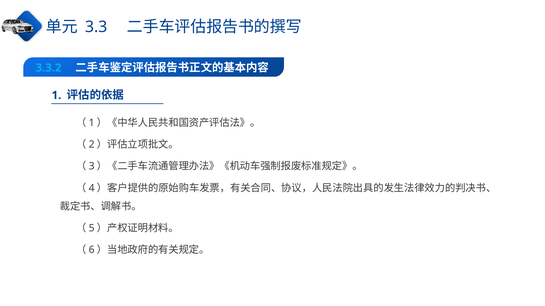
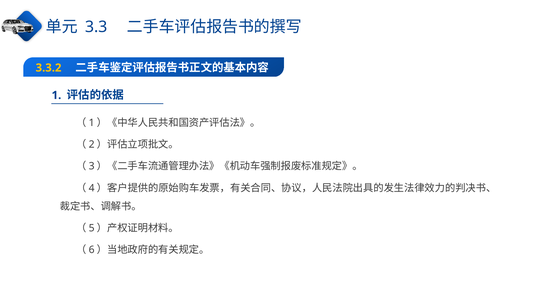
3.3.2 colour: light blue -> yellow
